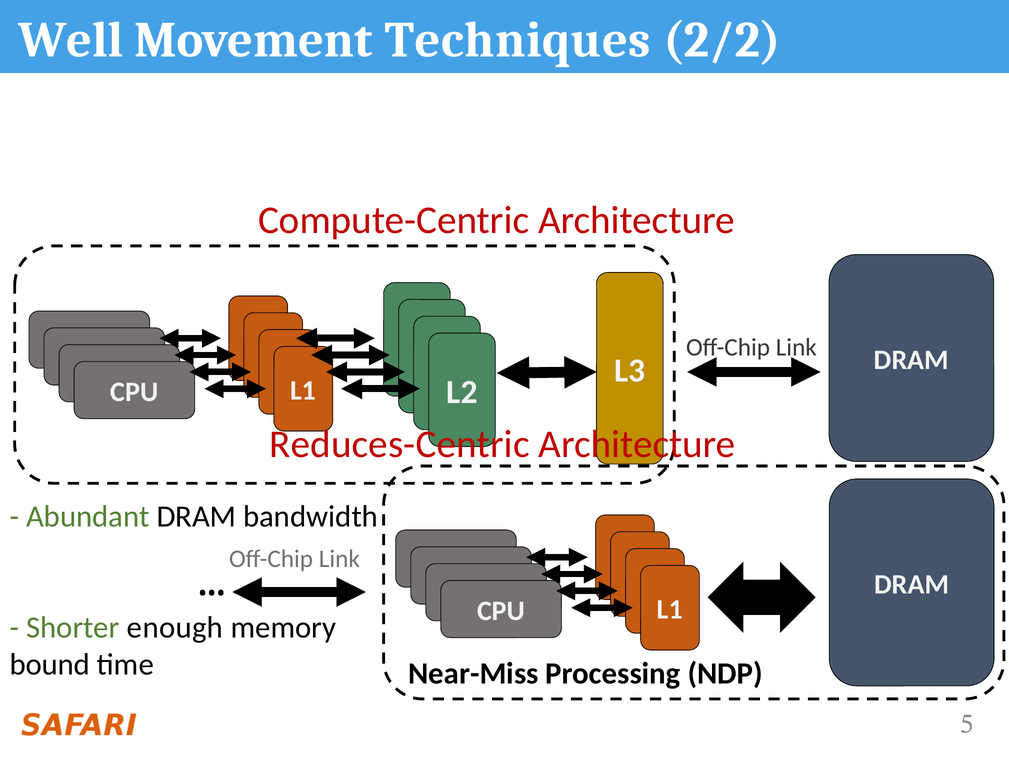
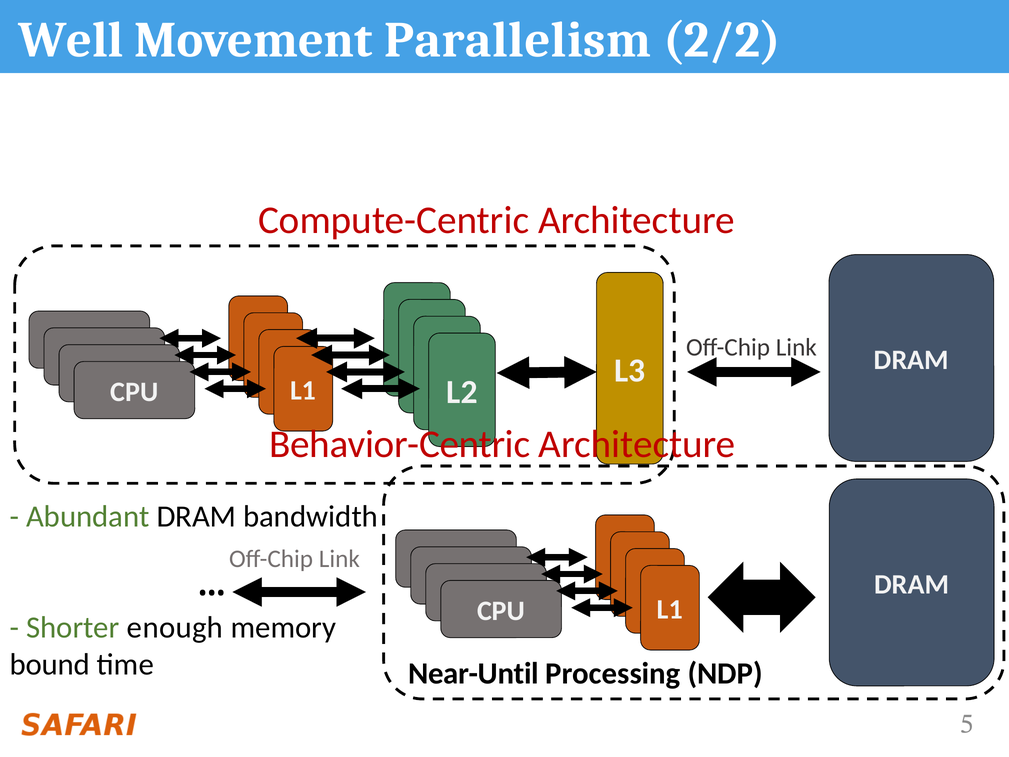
Techniques: Techniques -> Parallelism
Reduces-Centric: Reduces-Centric -> Behavior-Centric
Near-Miss: Near-Miss -> Near-Until
